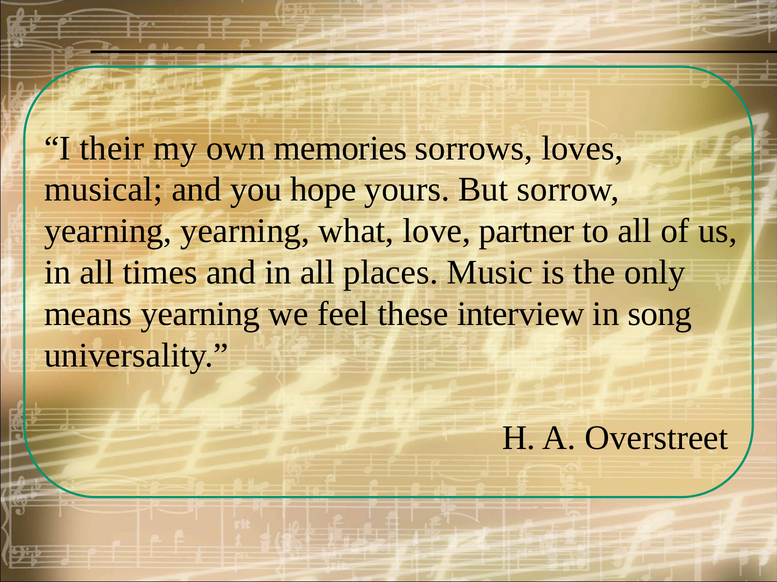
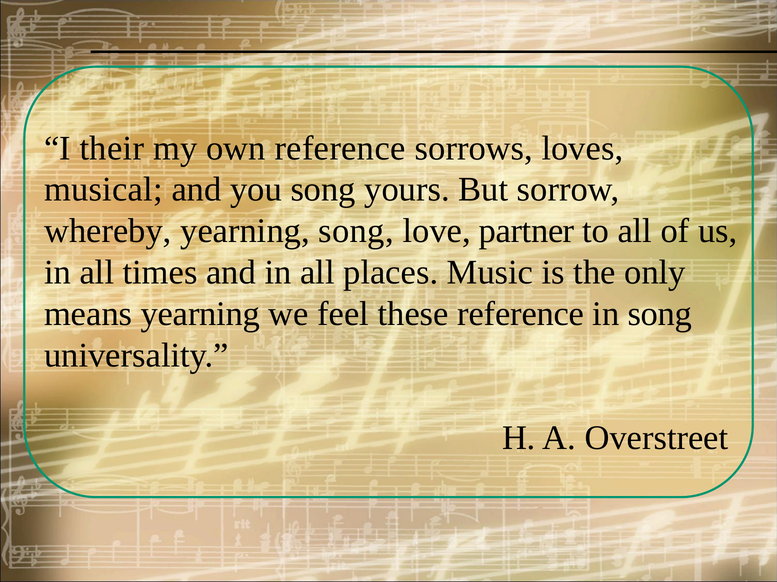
own memories: memories -> reference
you hope: hope -> song
yearning at (108, 231): yearning -> whereby
yearning what: what -> song
these interview: interview -> reference
